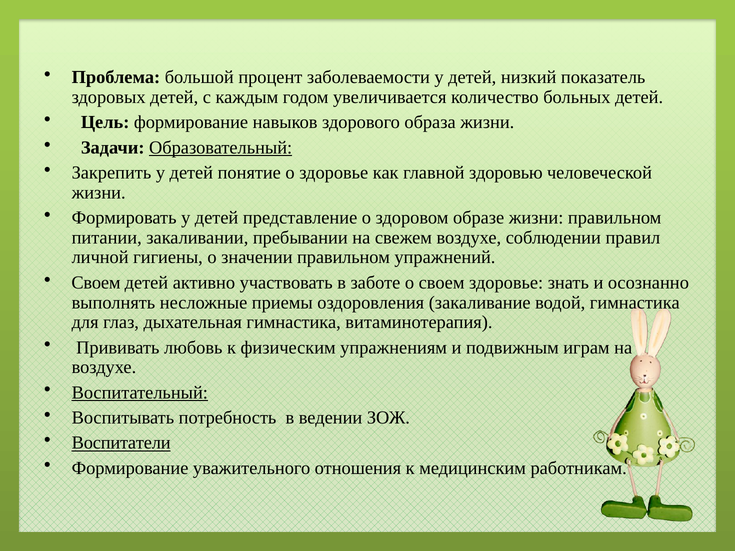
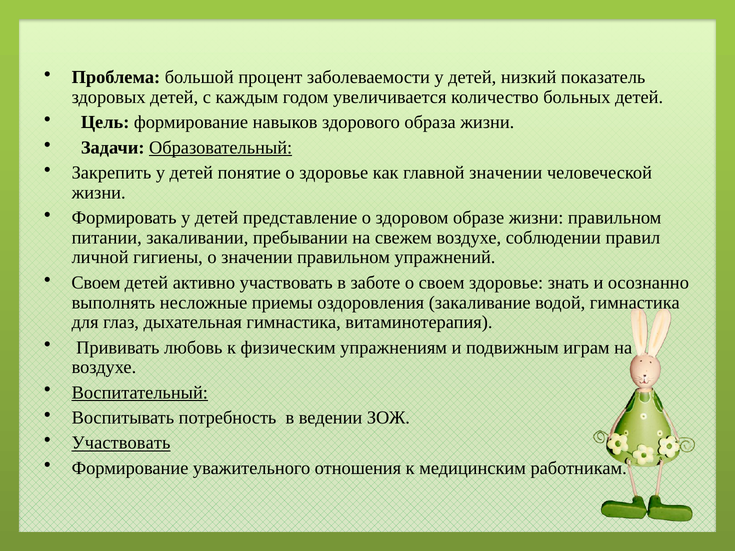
главной здоровью: здоровью -> значении
Воспитатели at (121, 443): Воспитатели -> Участвовать
